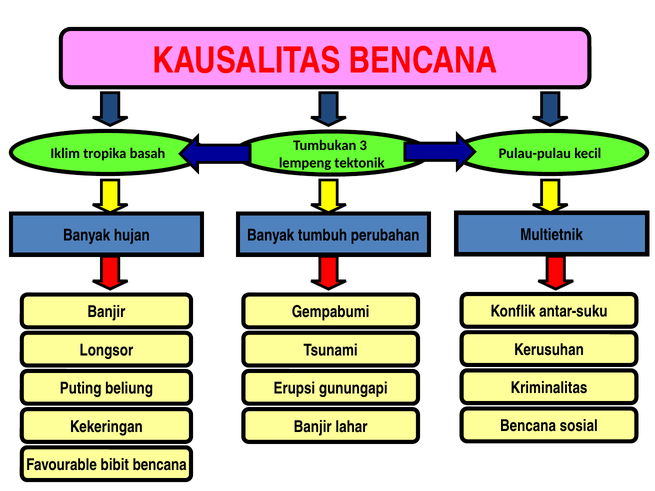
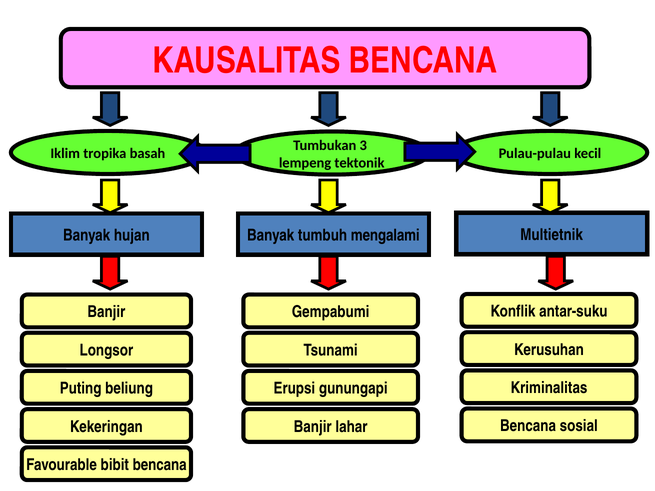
perubahan: perubahan -> mengalami
